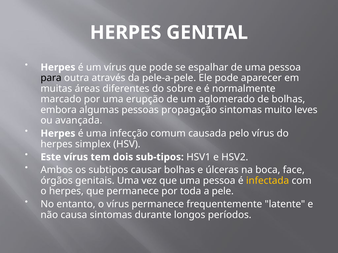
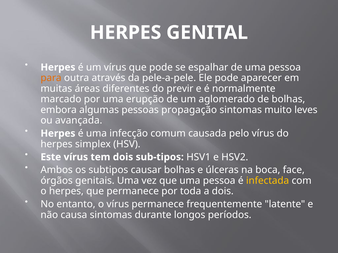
para colour: black -> orange
sobre: sobre -> previr
a pele: pele -> dois
